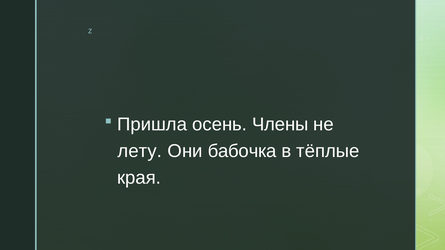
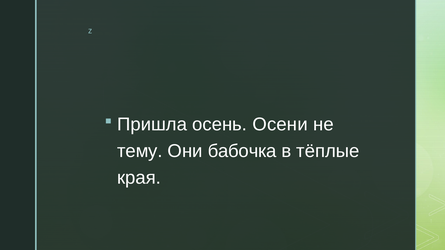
Члены: Члены -> Осени
лету: лету -> тему
